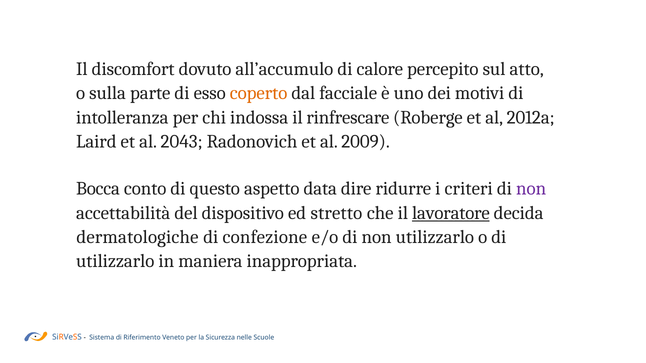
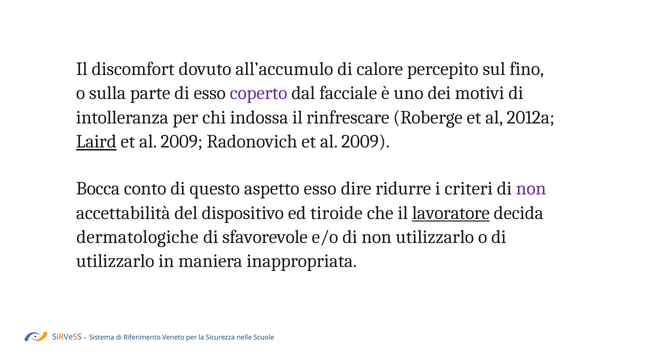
atto: atto -> fino
coperto colour: orange -> purple
Laird underline: none -> present
2043 at (182, 142): 2043 -> 2009
aspetto data: data -> esso
stretto: stretto -> tiroide
confezione: confezione -> sfavorevole
